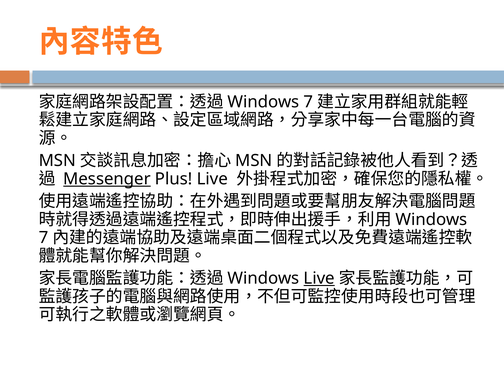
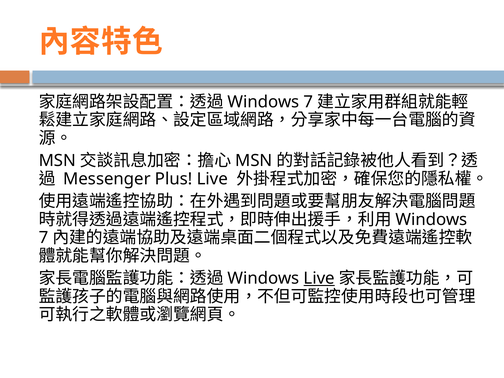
Messenger underline: present -> none
